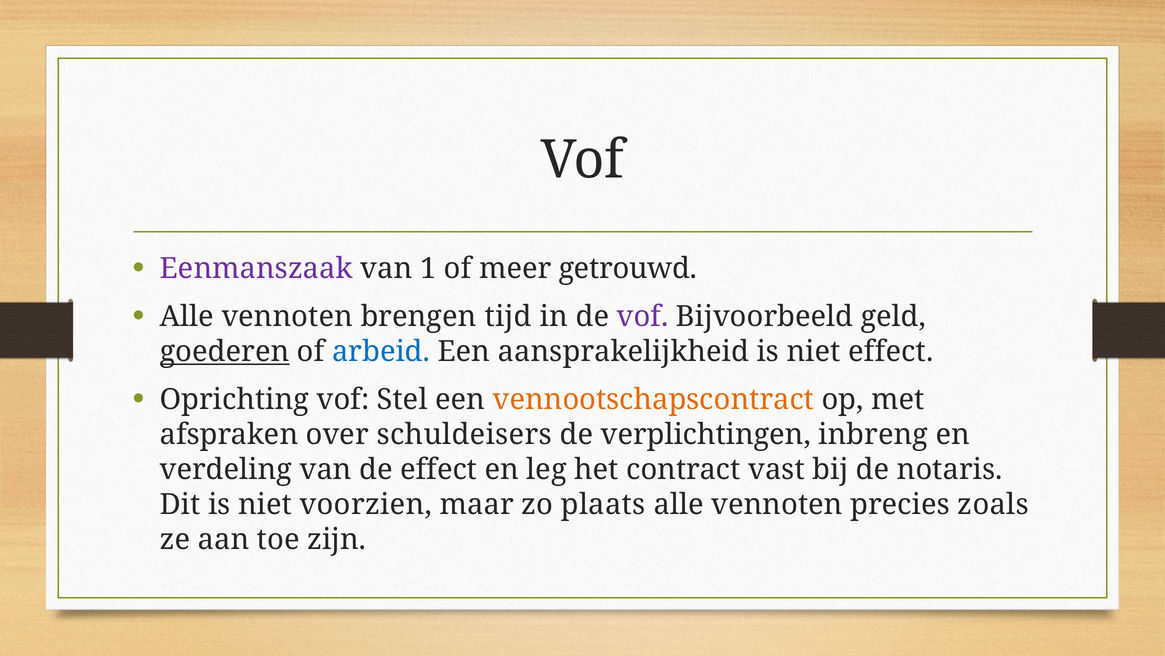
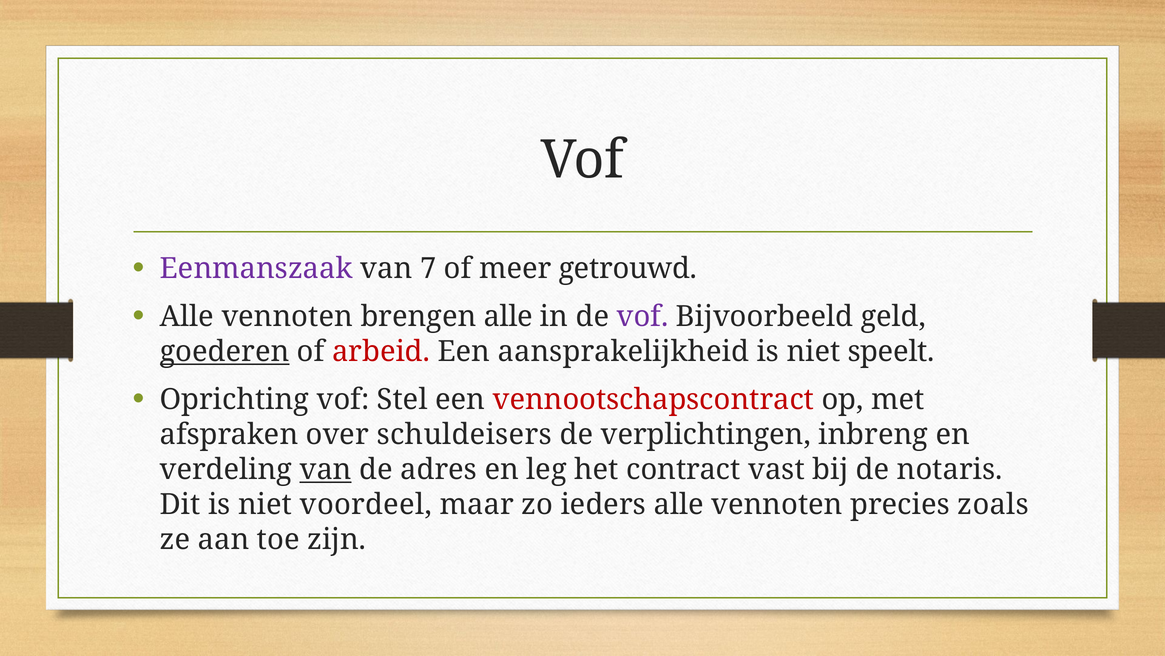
1: 1 -> 7
brengen tijd: tijd -> alle
arbeid colour: blue -> red
niet effect: effect -> speelt
vennootschapscontract colour: orange -> red
van at (326, 469) underline: none -> present
de effect: effect -> adres
voorzien: voorzien -> voordeel
plaats: plaats -> ieders
